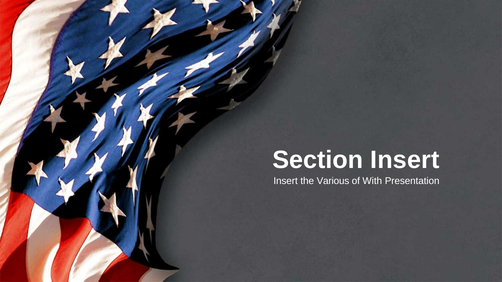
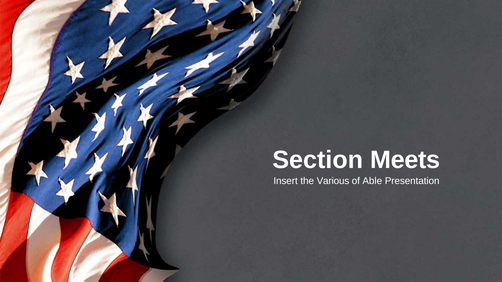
Section Insert: Insert -> Meets
With: With -> Able
